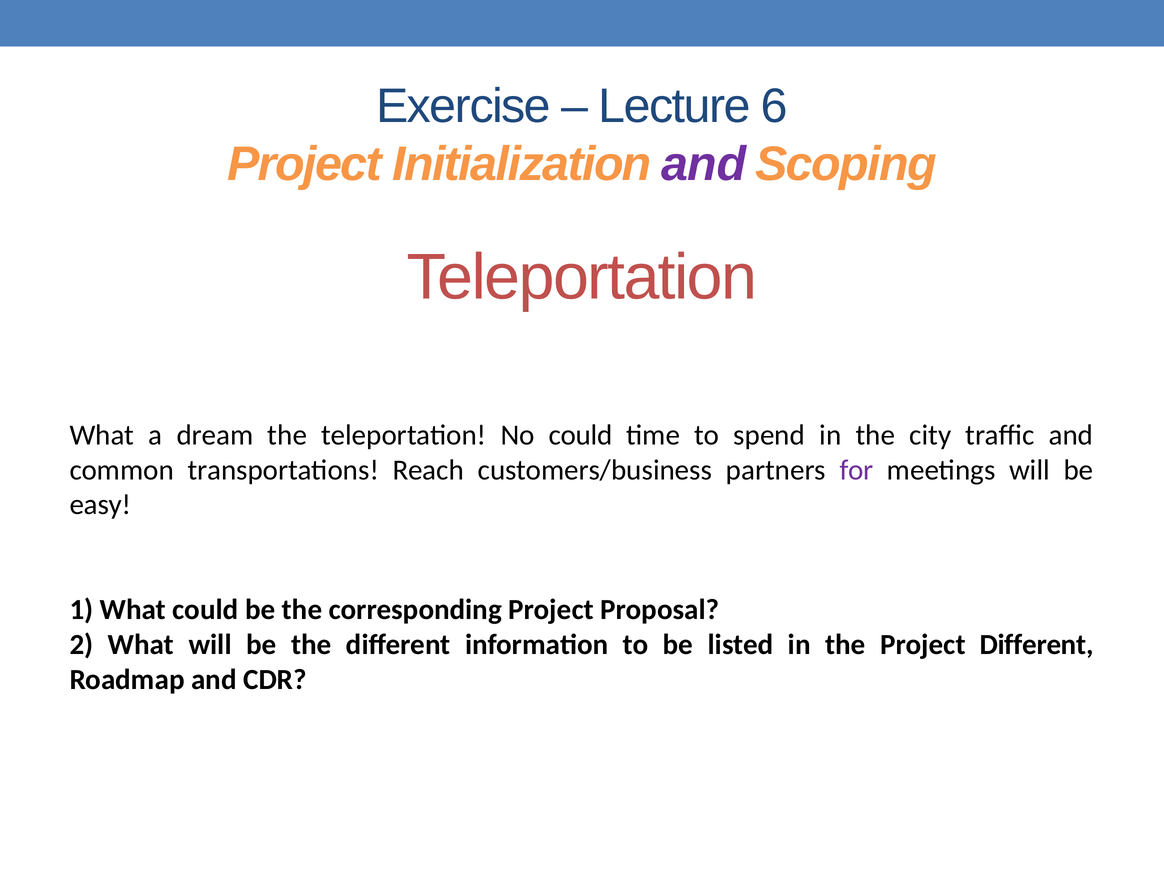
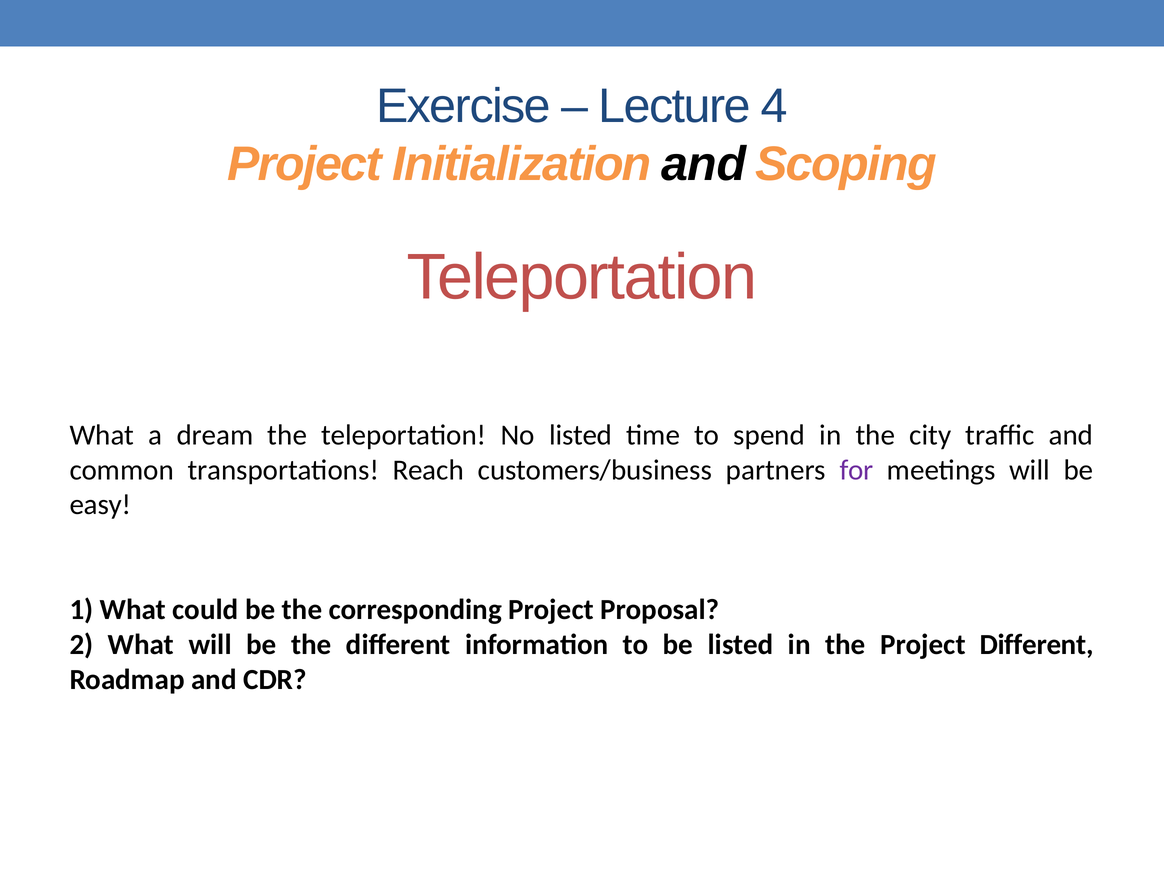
6: 6 -> 4
and at (704, 164) colour: purple -> black
No could: could -> listed
